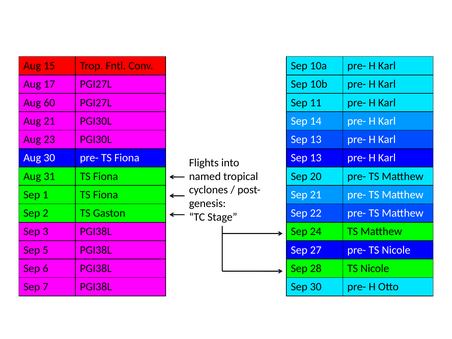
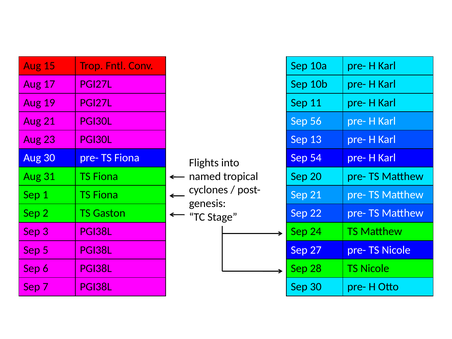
60: 60 -> 19
14: 14 -> 56
13 at (316, 158): 13 -> 54
